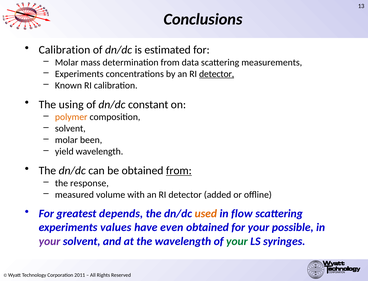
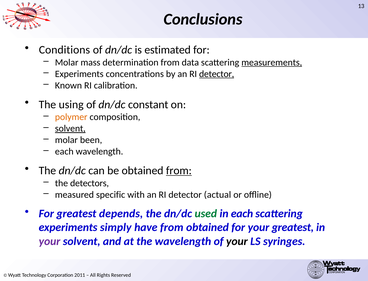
Calibration at (65, 50): Calibration -> Conditions
measurements underline: none -> present
solvent at (70, 129) underline: none -> present
yield at (64, 152): yield -> each
response: response -> detectors
volume: volume -> specific
added: added -> actual
used colour: orange -> green
in flow: flow -> each
values: values -> simply
have even: even -> from
your possible: possible -> greatest
your at (237, 242) colour: green -> black
